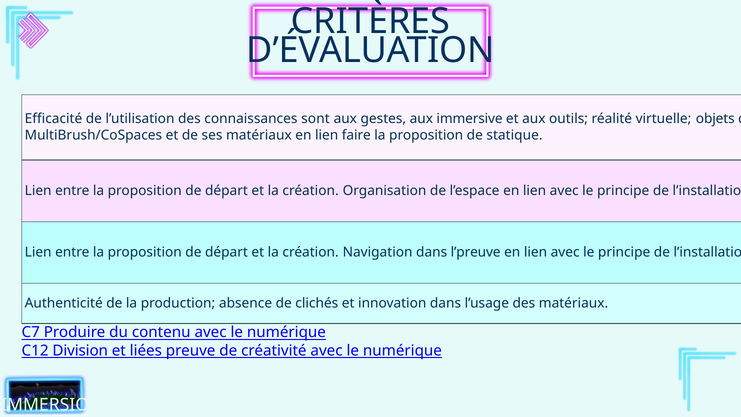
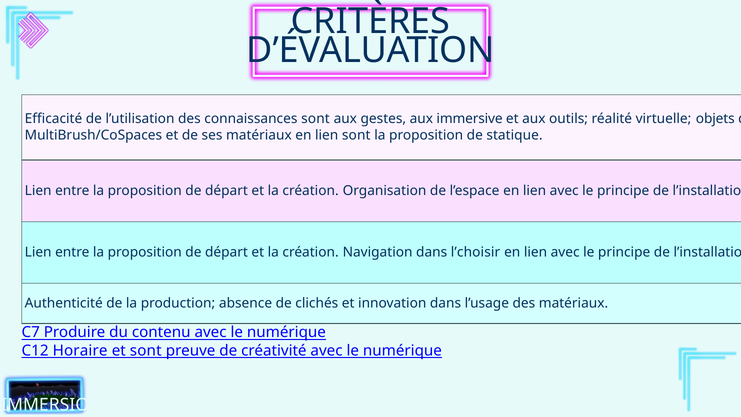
lien faire: faire -> sont
l’preuve: l’preuve -> l’choisir
Division: Division -> Horaire
et liées: liées -> sont
